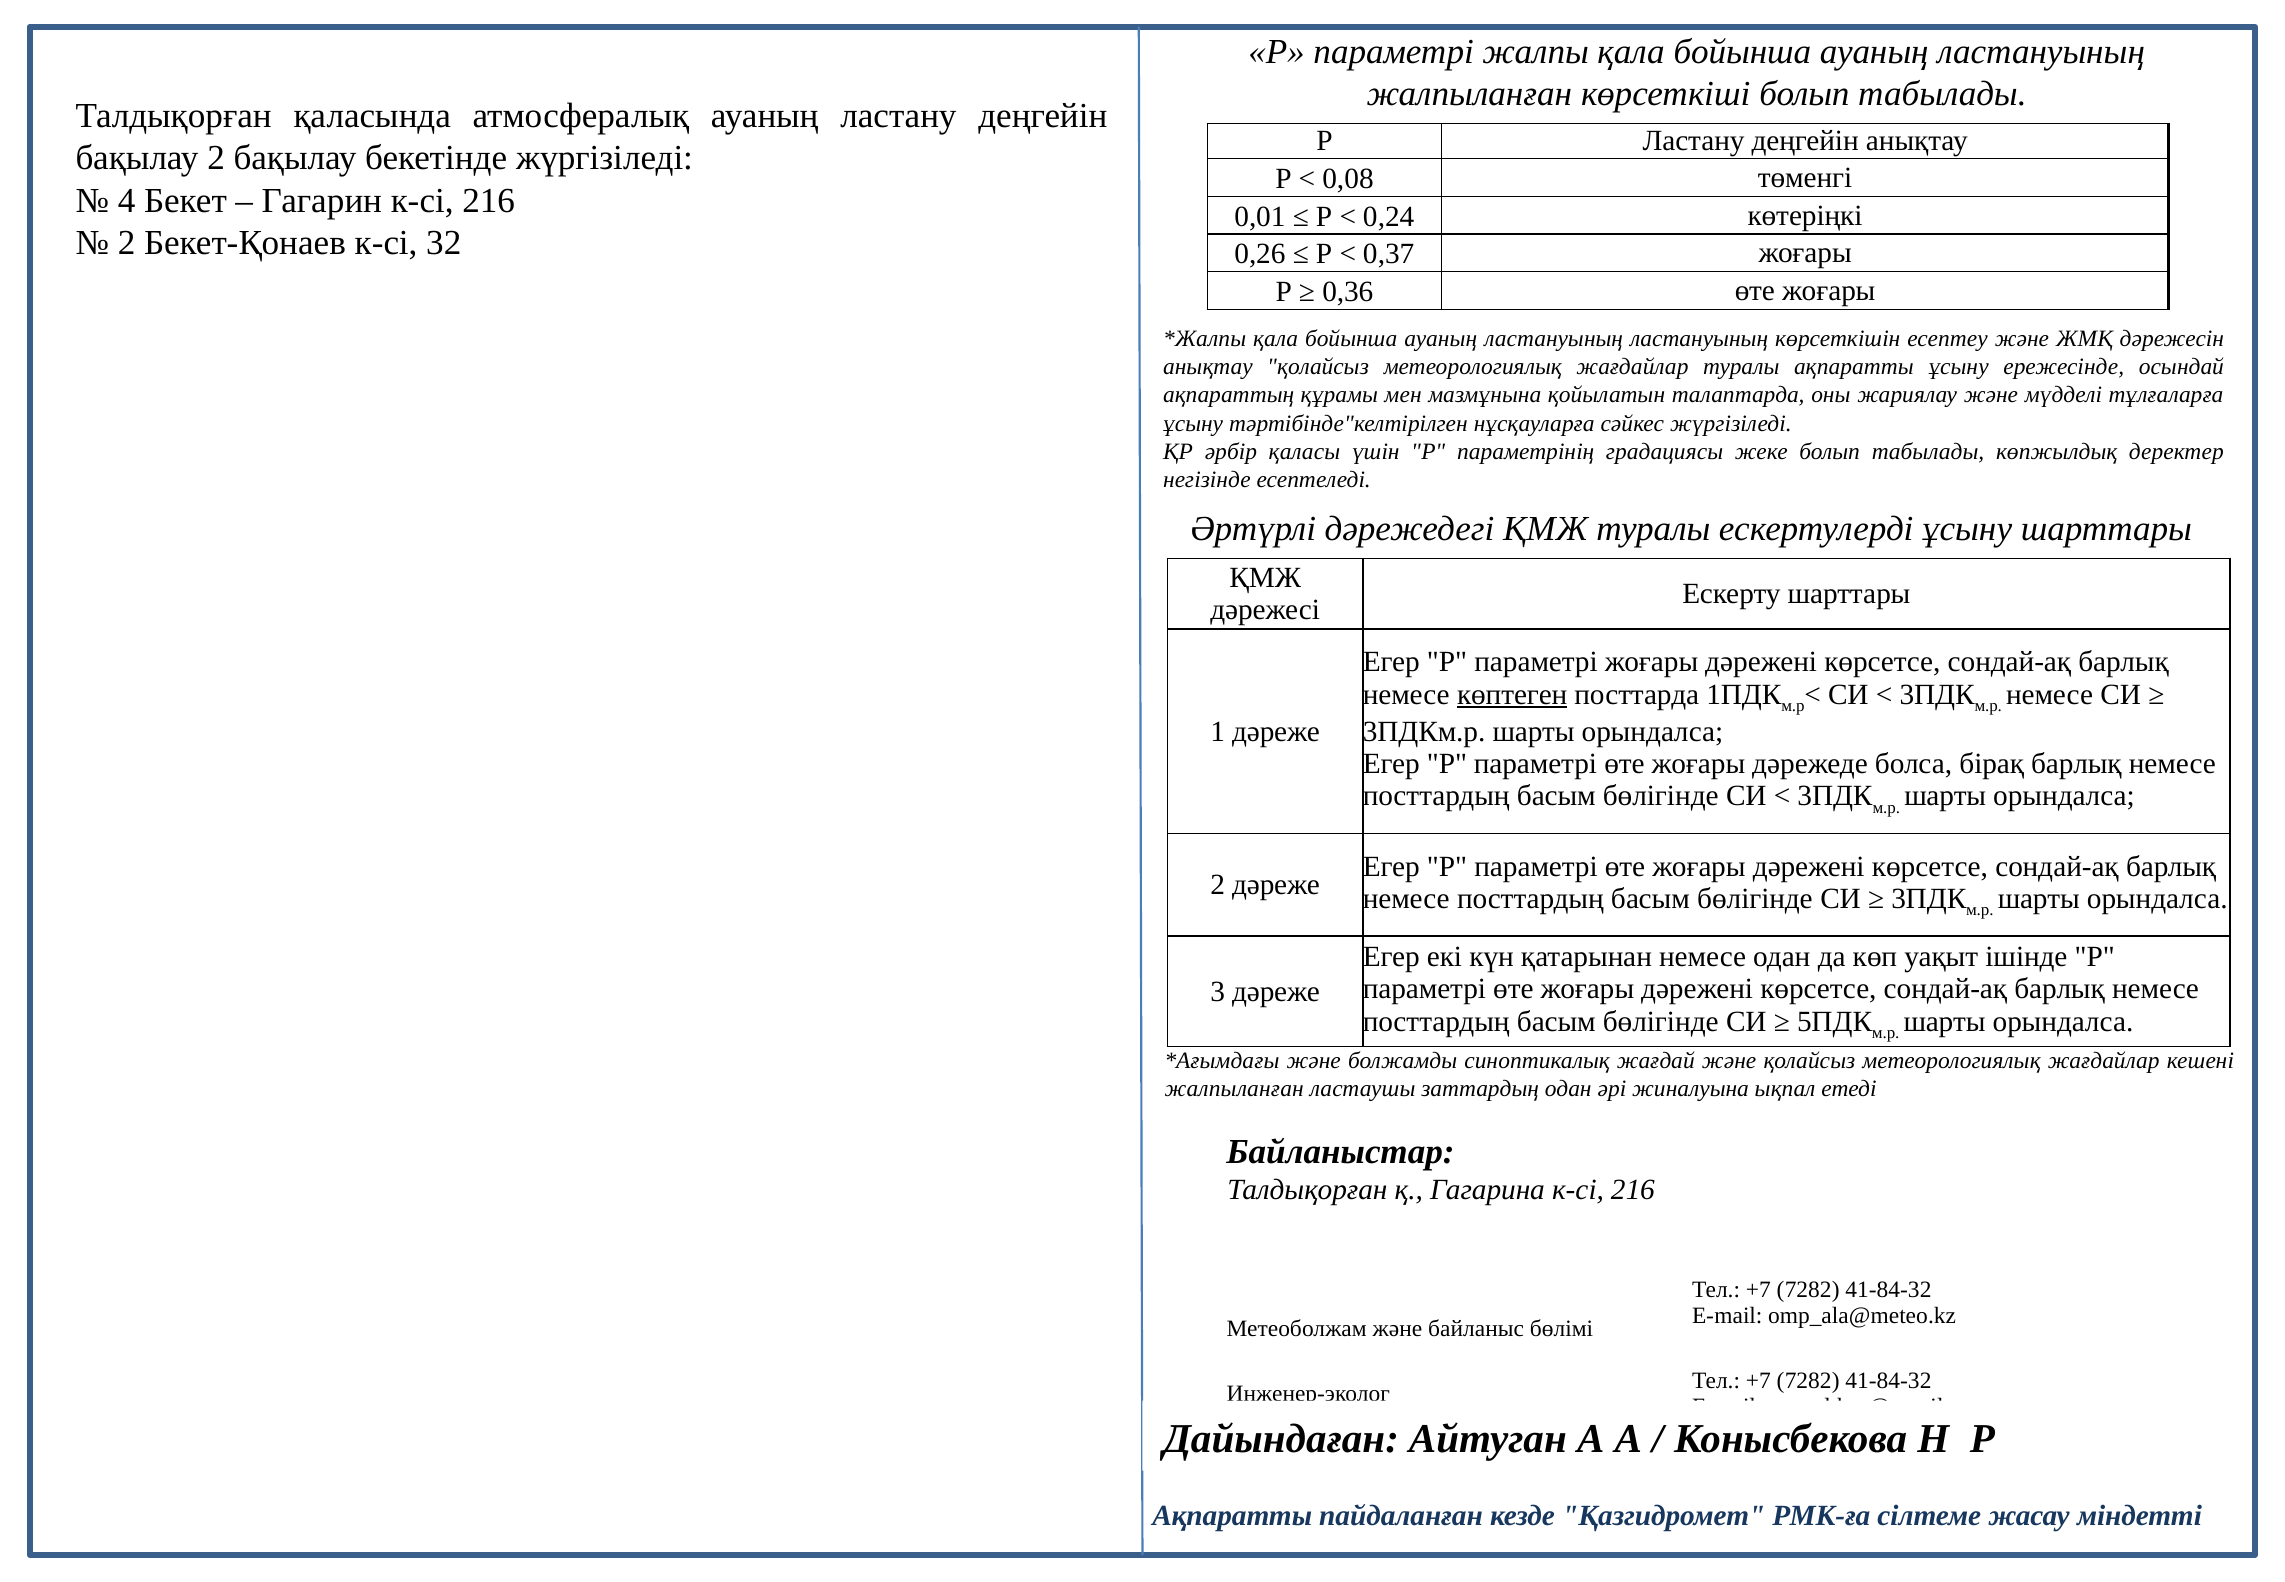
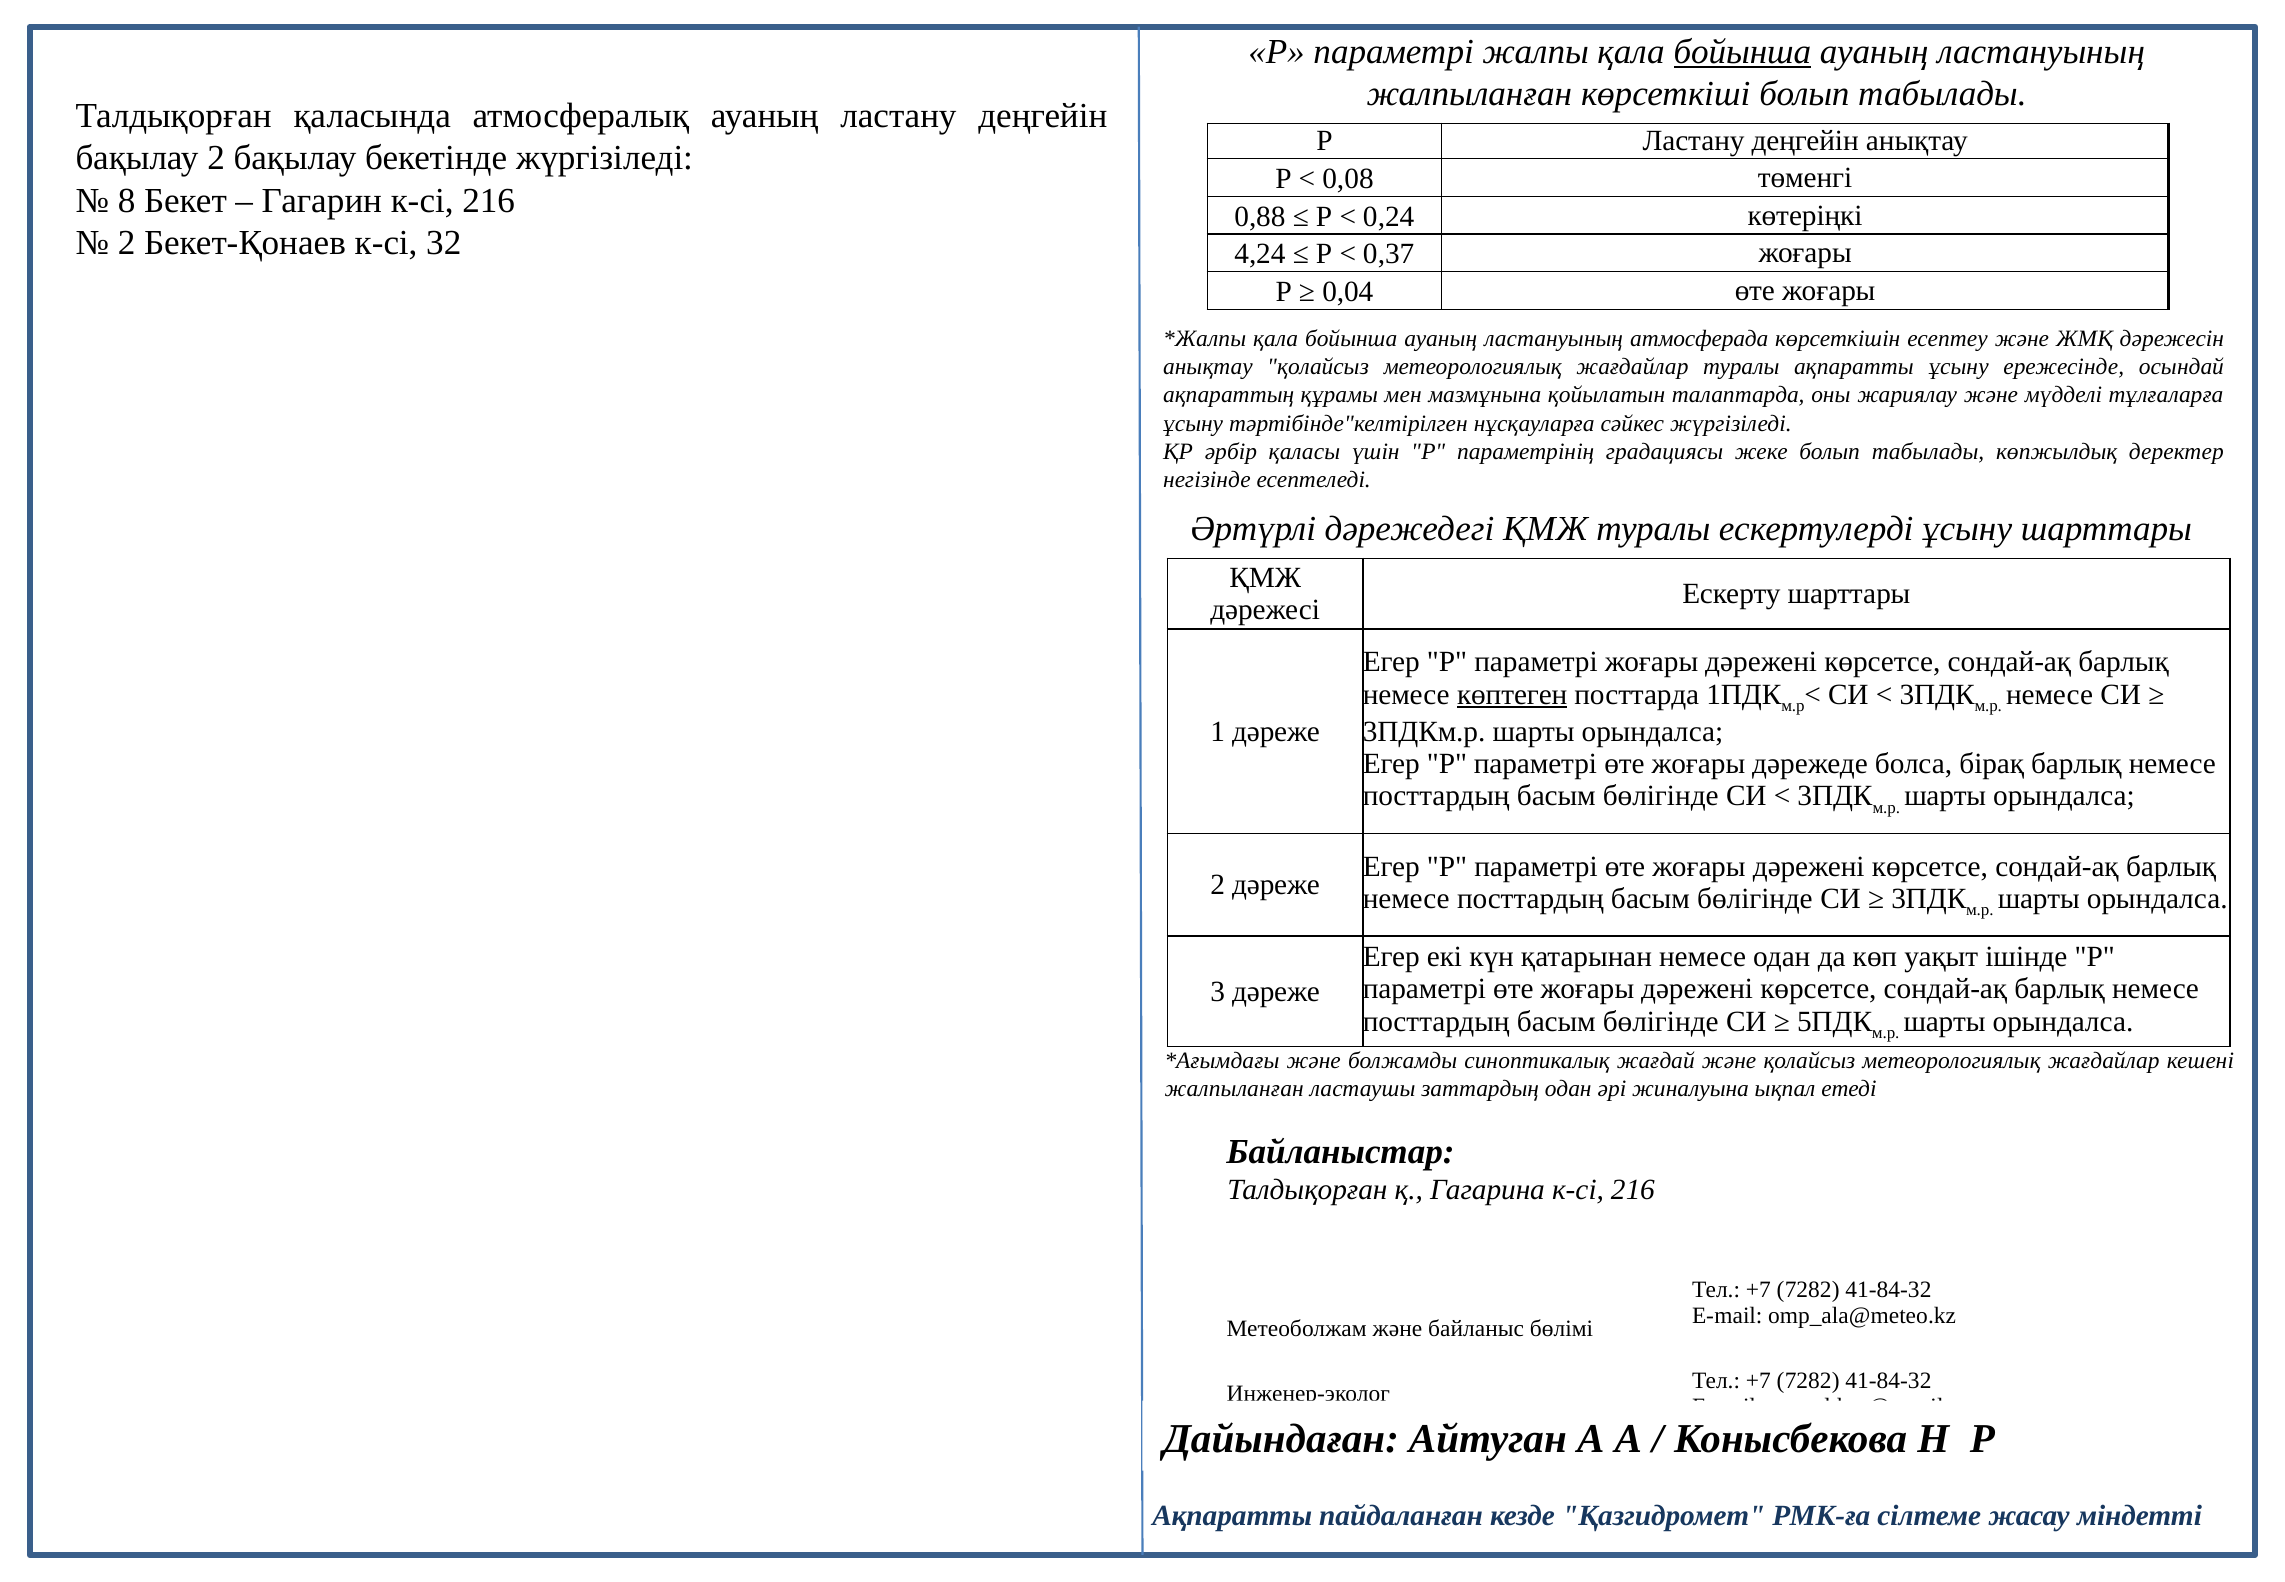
бойынша at (1742, 52) underline: none -> present
4: 4 -> 8
0,01: 0,01 -> 0,88
0,26: 0,26 -> 4,24
0,36: 0,36 -> 0,04
ластануының ластануының: ластануының -> атмосферада
